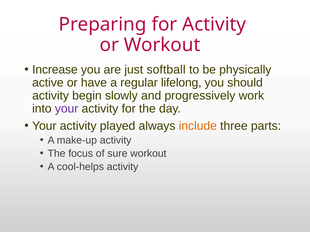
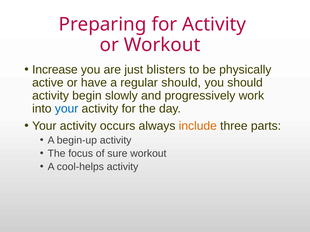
softball: softball -> blisters
regular lifelong: lifelong -> should
your at (67, 109) colour: purple -> blue
played: played -> occurs
make-up: make-up -> begin-up
